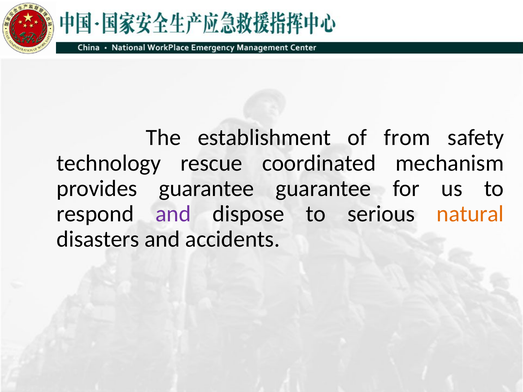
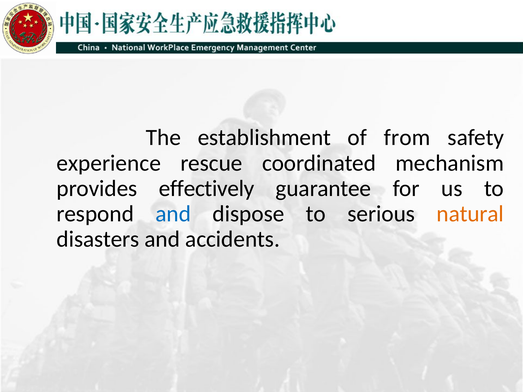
technology: technology -> experience
provides guarantee: guarantee -> effectively
and at (173, 214) colour: purple -> blue
